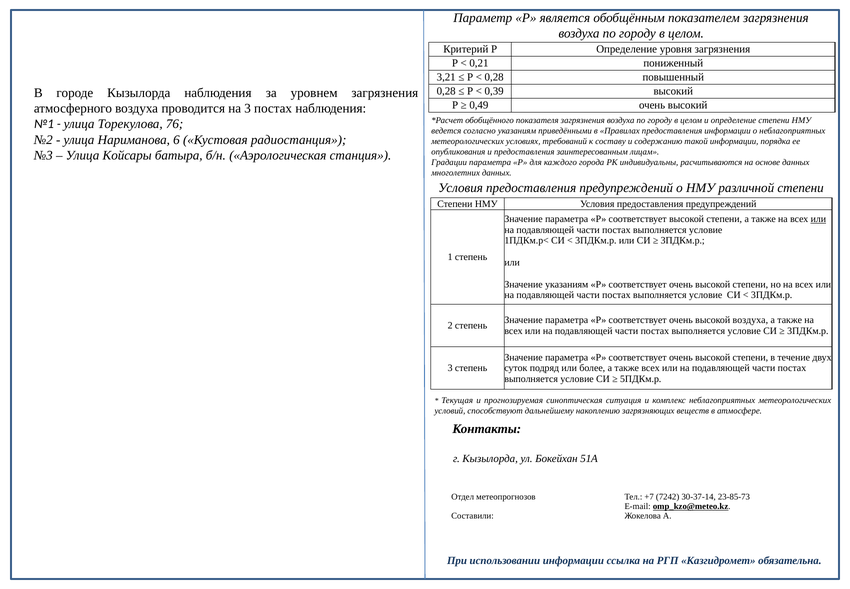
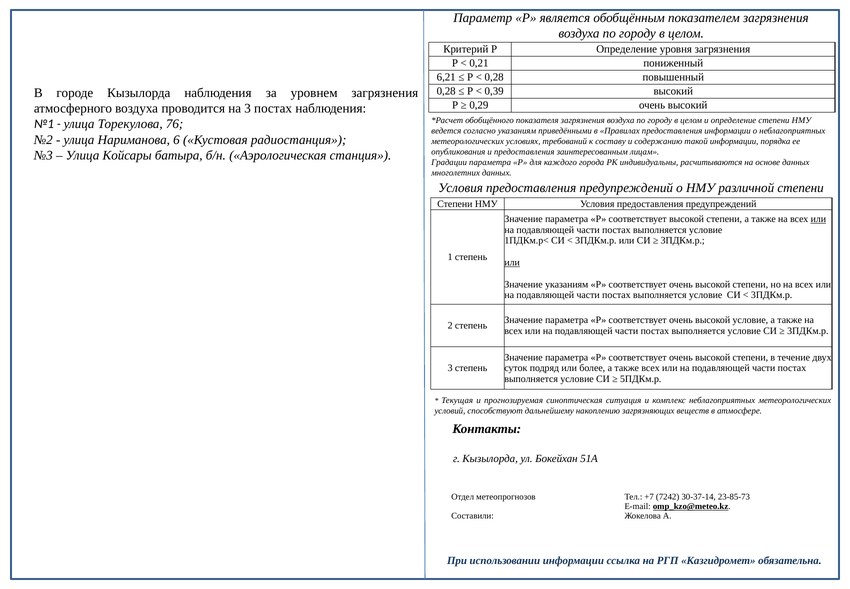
3,21: 3,21 -> 6,21
0,49: 0,49 -> 0,29
или at (512, 262) underline: none -> present
высокой воздуха: воздуха -> условие
